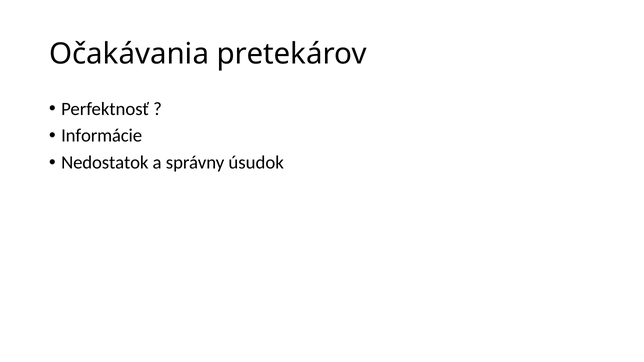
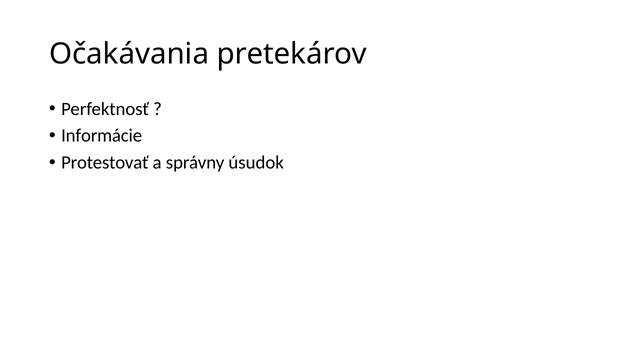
Nedostatok: Nedostatok -> Protestovať
